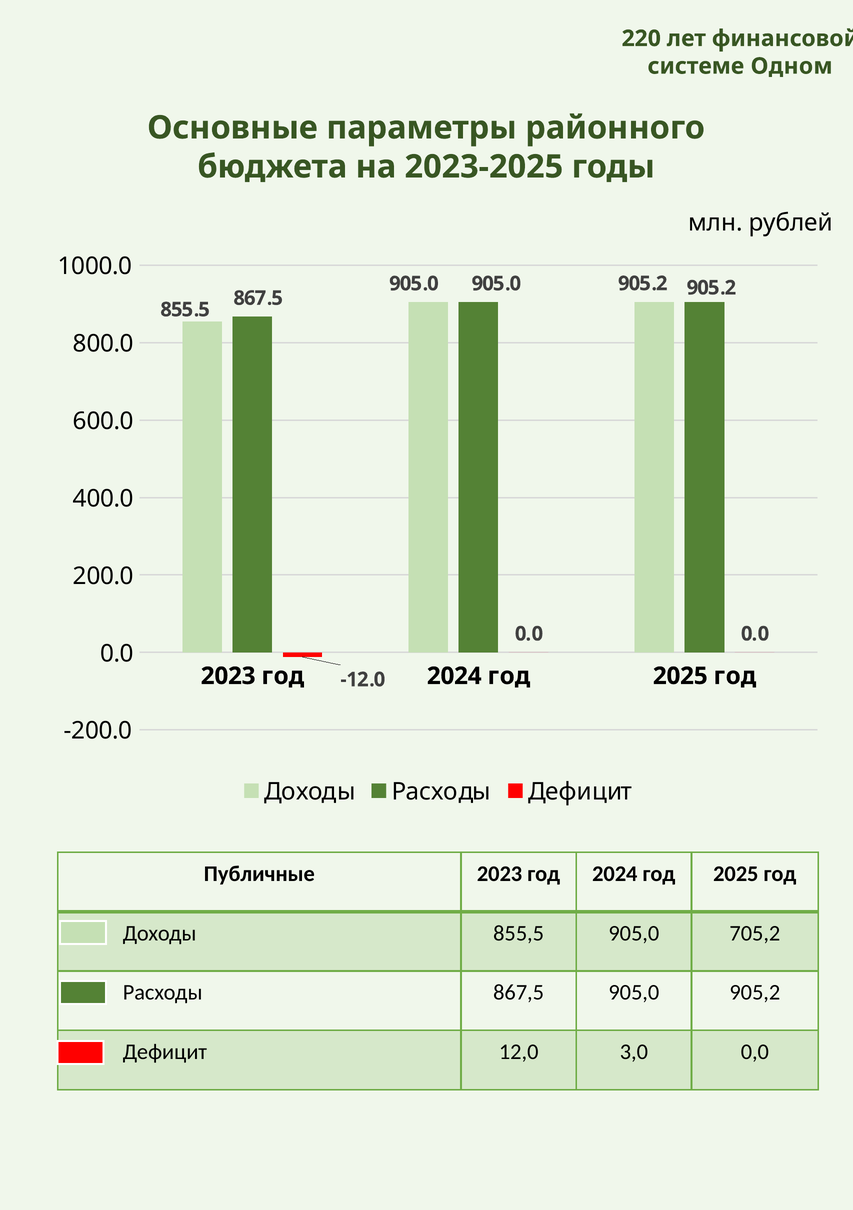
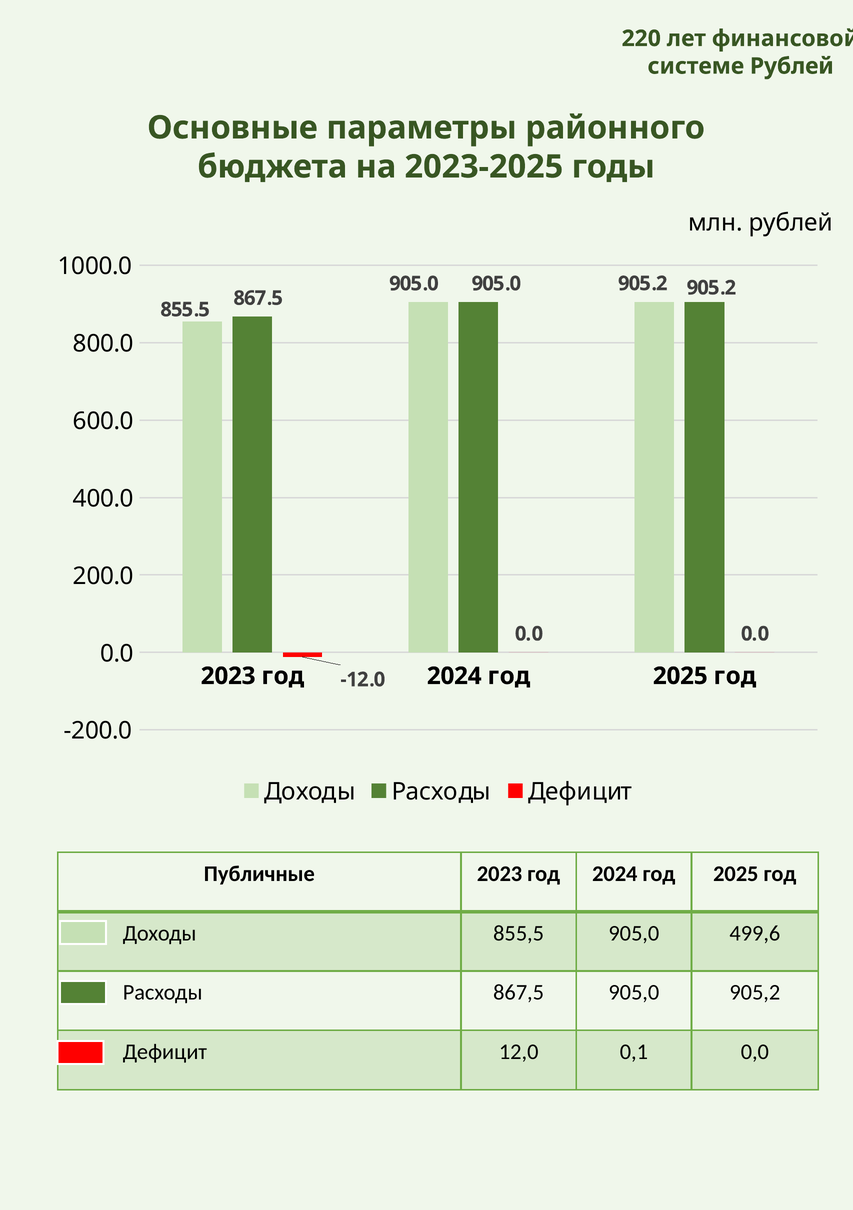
системе Одном: Одном -> Рублей
705,2: 705,2 -> 499,6
3,0: 3,0 -> 0,1
